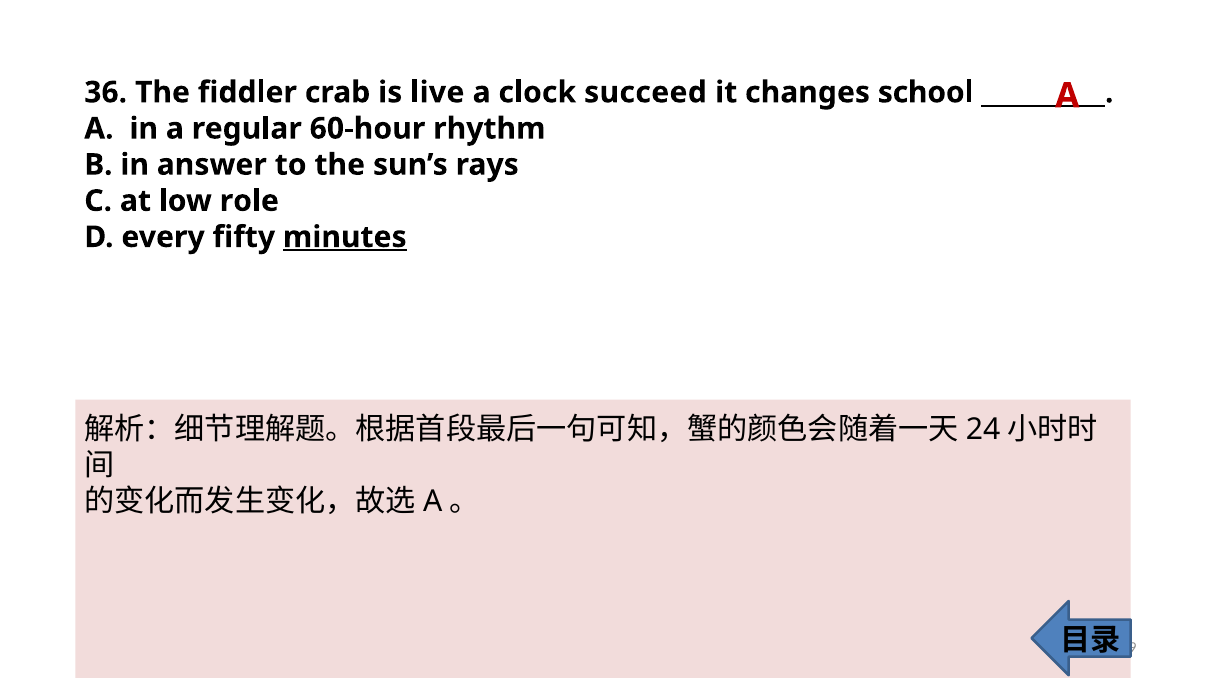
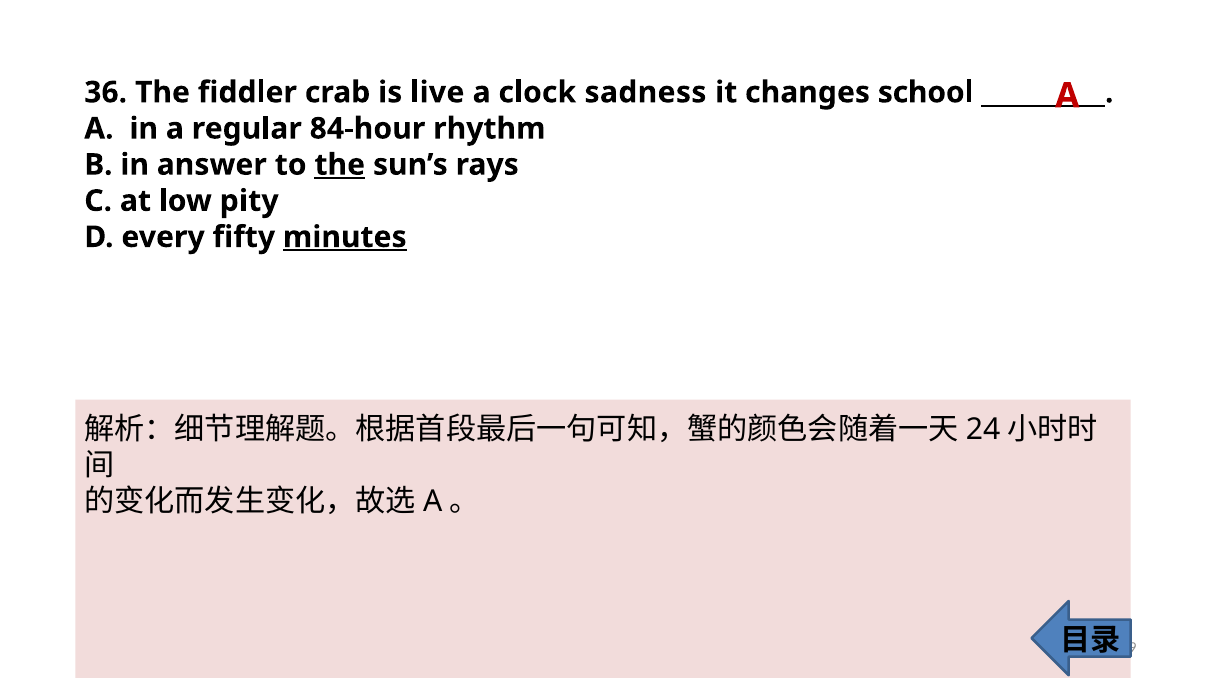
succeed: succeed -> sadness
60-hour: 60-hour -> 84-hour
the at (340, 165) underline: none -> present
role: role -> pity
